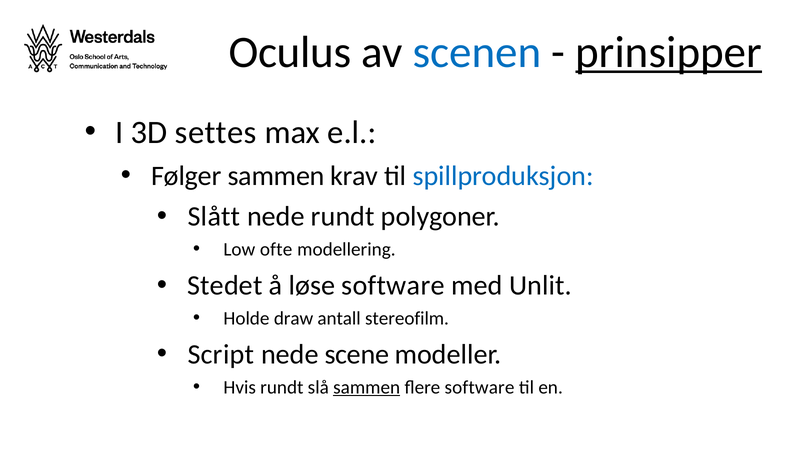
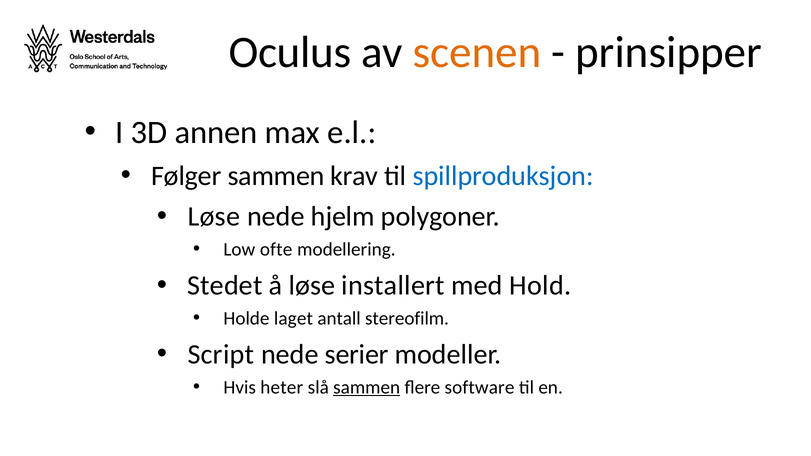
scenen colour: blue -> orange
prinsipper underline: present -> none
settes: settes -> annen
Slått at (214, 217): Slått -> Løse
nede rundt: rundt -> hjelm
løse software: software -> installert
Unlit: Unlit -> Hold
draw: draw -> laget
scene: scene -> serier
Hvis rundt: rundt -> heter
